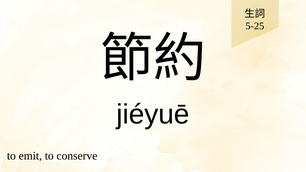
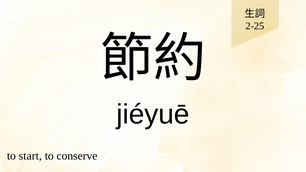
5-25: 5-25 -> 2-25
emit: emit -> start
